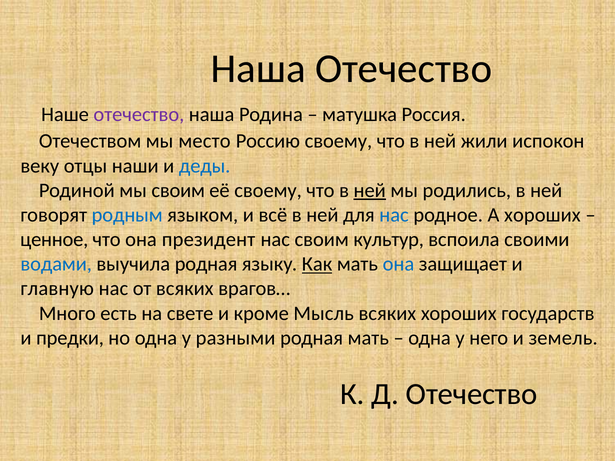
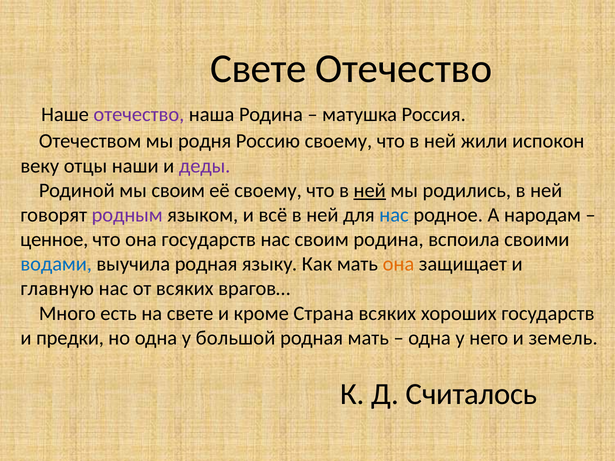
Наша at (258, 69): Наша -> Свете
место: место -> родня
деды colour: blue -> purple
родным colour: blue -> purple
А хороших: хороших -> народам
она президент: президент -> государств
своим культур: культур -> родина
Как underline: present -> none
она at (398, 264) colour: blue -> orange
Мысль: Мысль -> Страна
разными: разными -> большой
Д Отечество: Отечество -> Считалось
